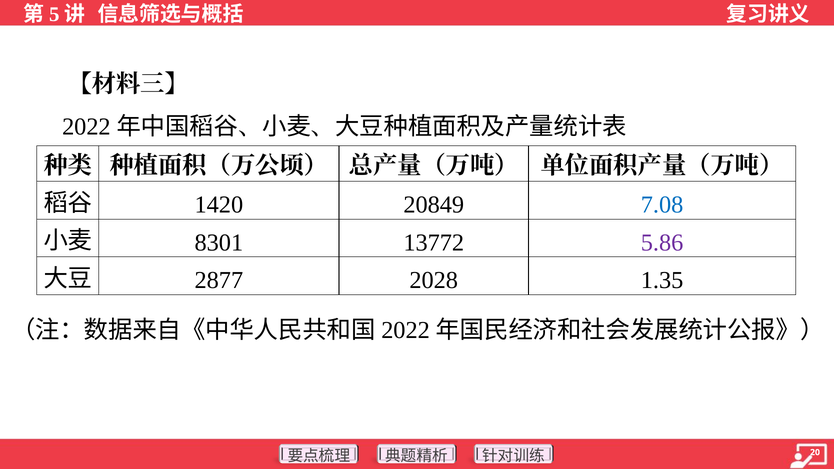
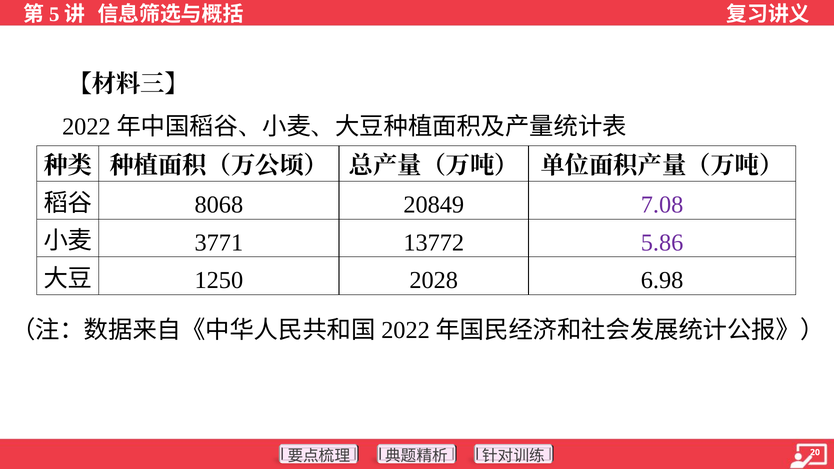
1420: 1420 -> 8068
7.08 colour: blue -> purple
8301: 8301 -> 3771
2877: 2877 -> 1250
1.35: 1.35 -> 6.98
